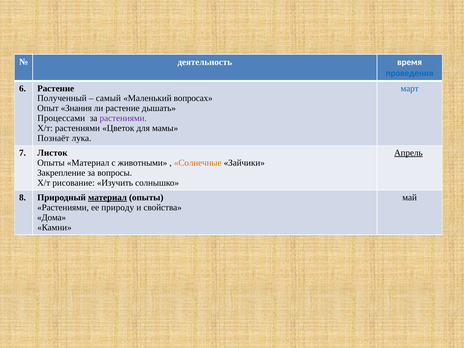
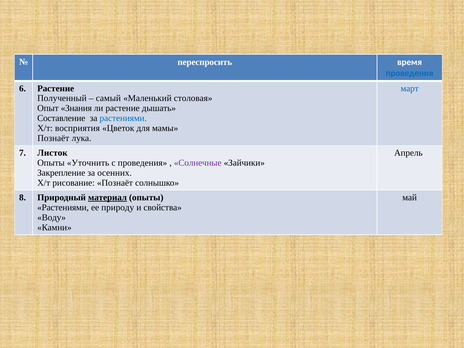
деятельность: деятельность -> переспросить
вопросах: вопросах -> столовая
Процессами: Процессами -> Составление
растениями at (123, 118) colour: purple -> blue
Х/т растениями: растениями -> восприятия
Апрель underline: present -> none
Опыты Материал: Материал -> Уточнить
с животными: животными -> проведения
Солнечные colour: orange -> purple
вопросы: вопросы -> осенних
рисование Изучить: Изучить -> Познаёт
Дома: Дома -> Воду
